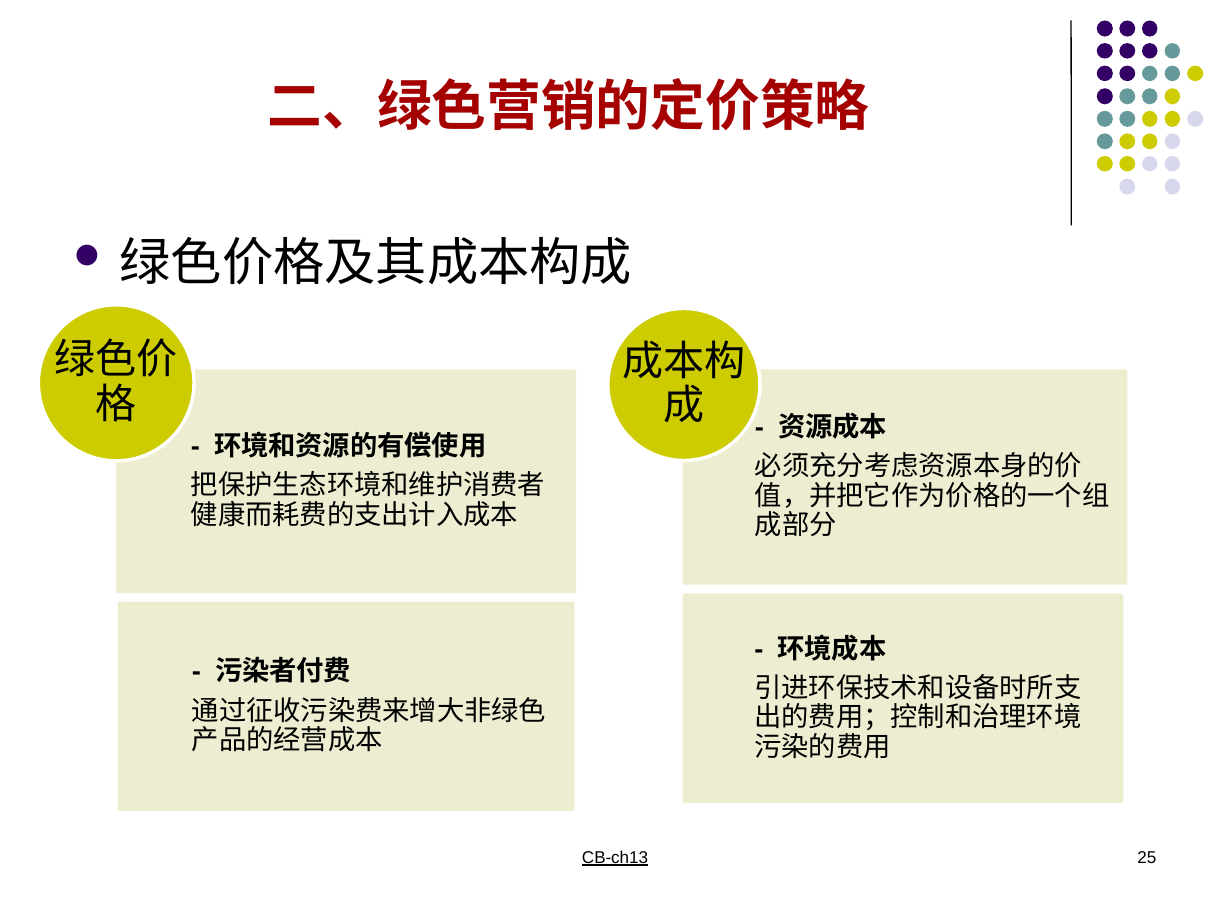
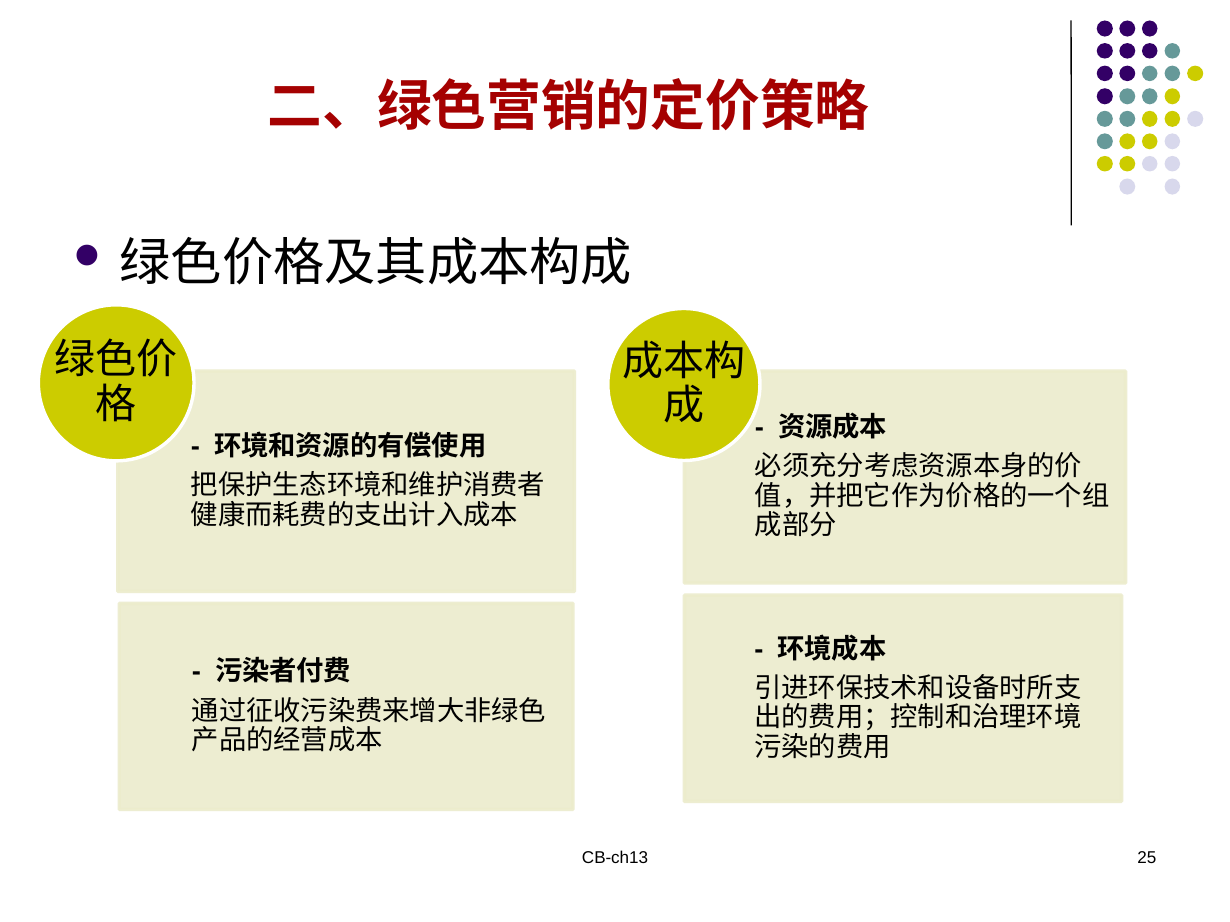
CB-ch13 underline: present -> none
